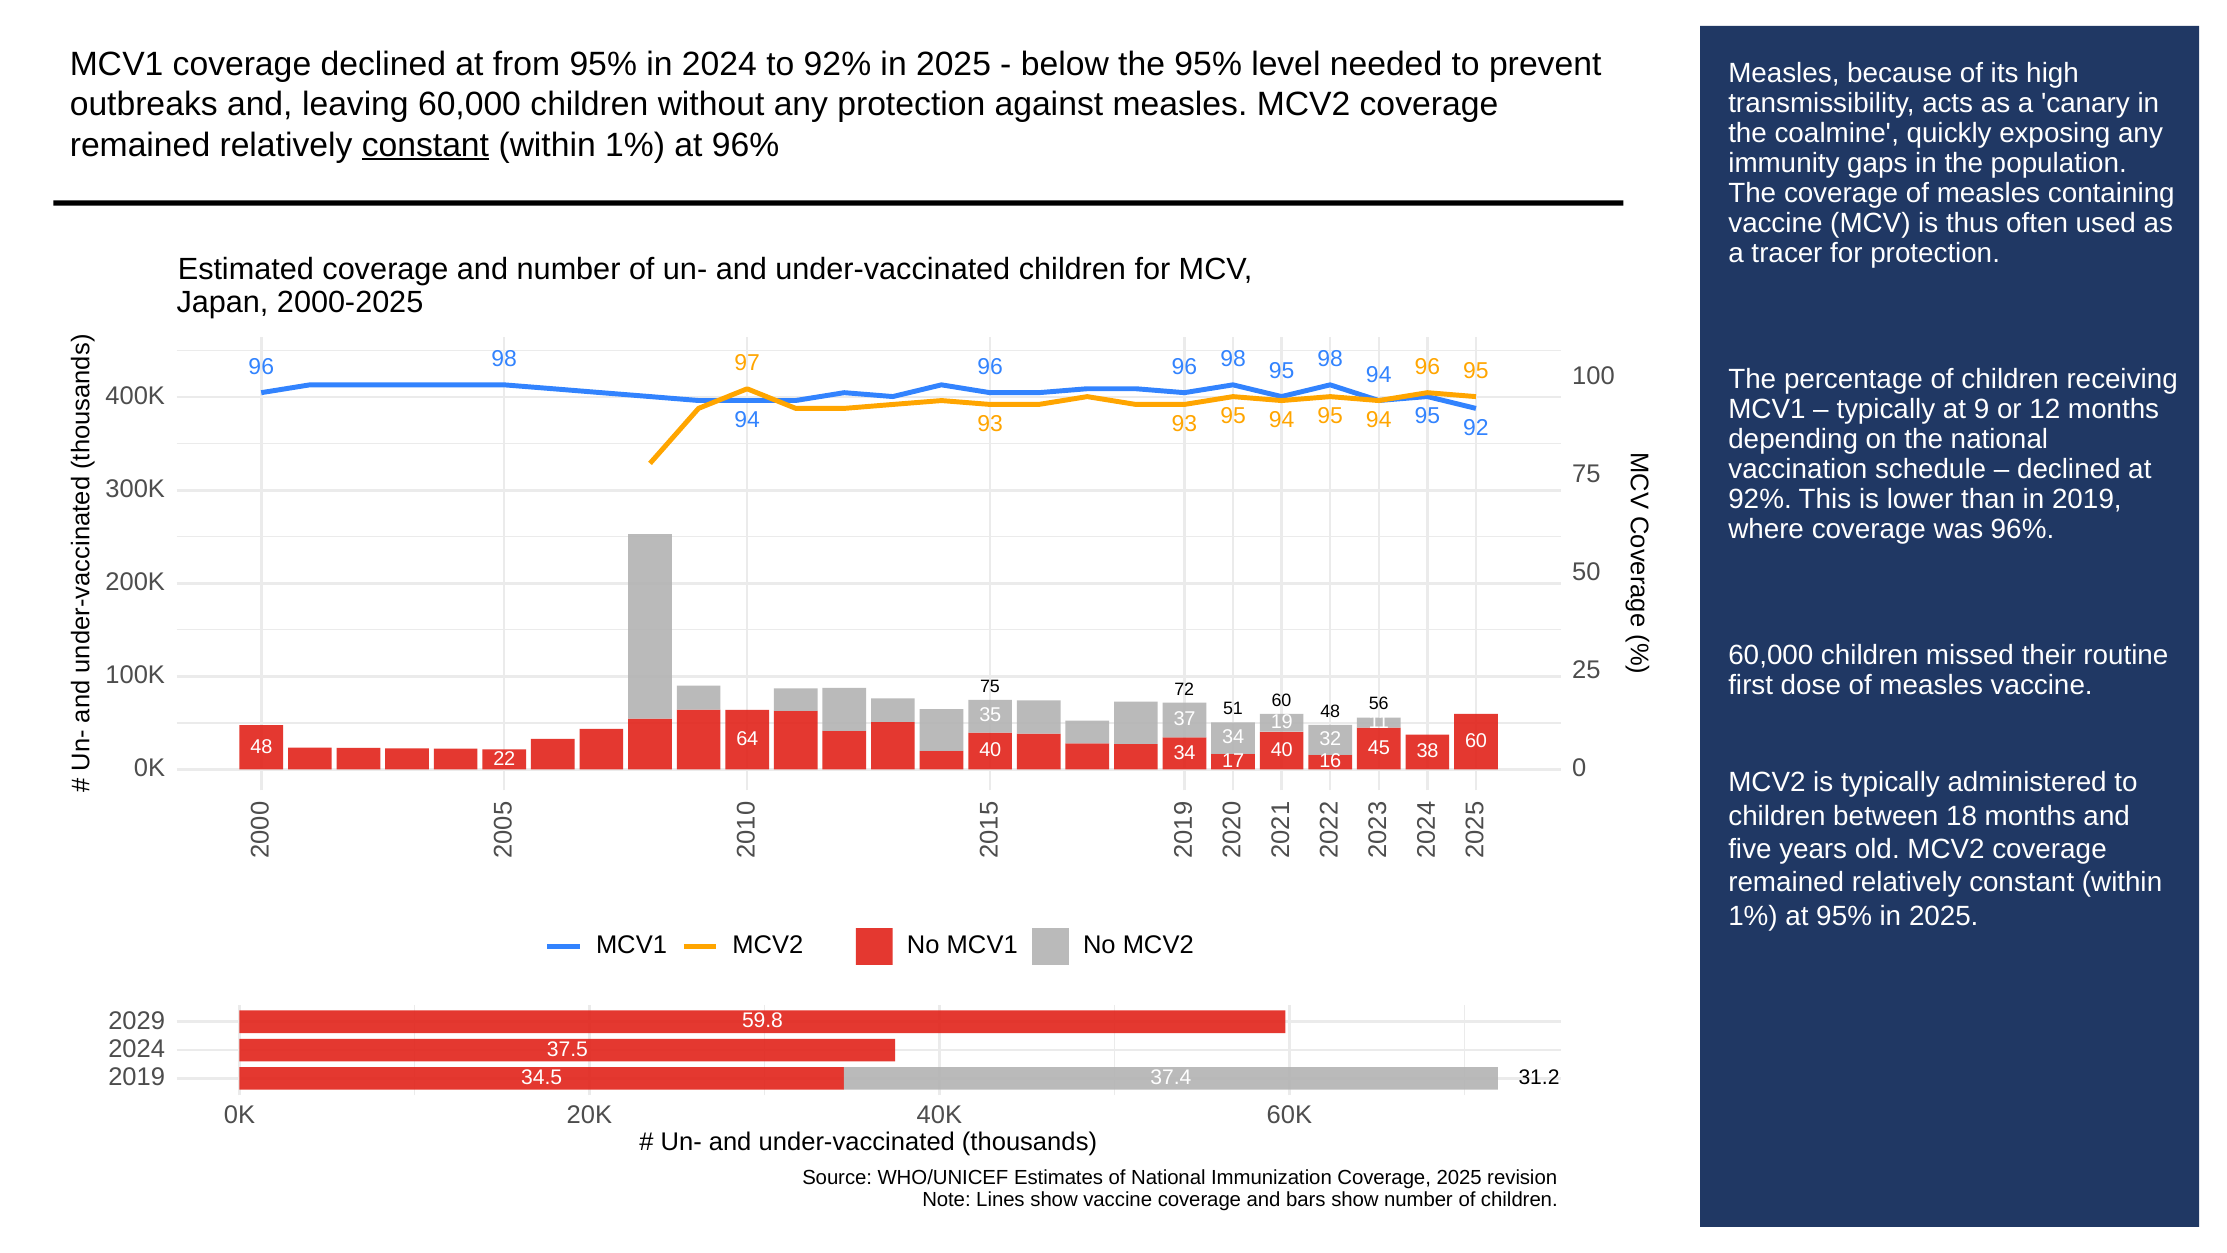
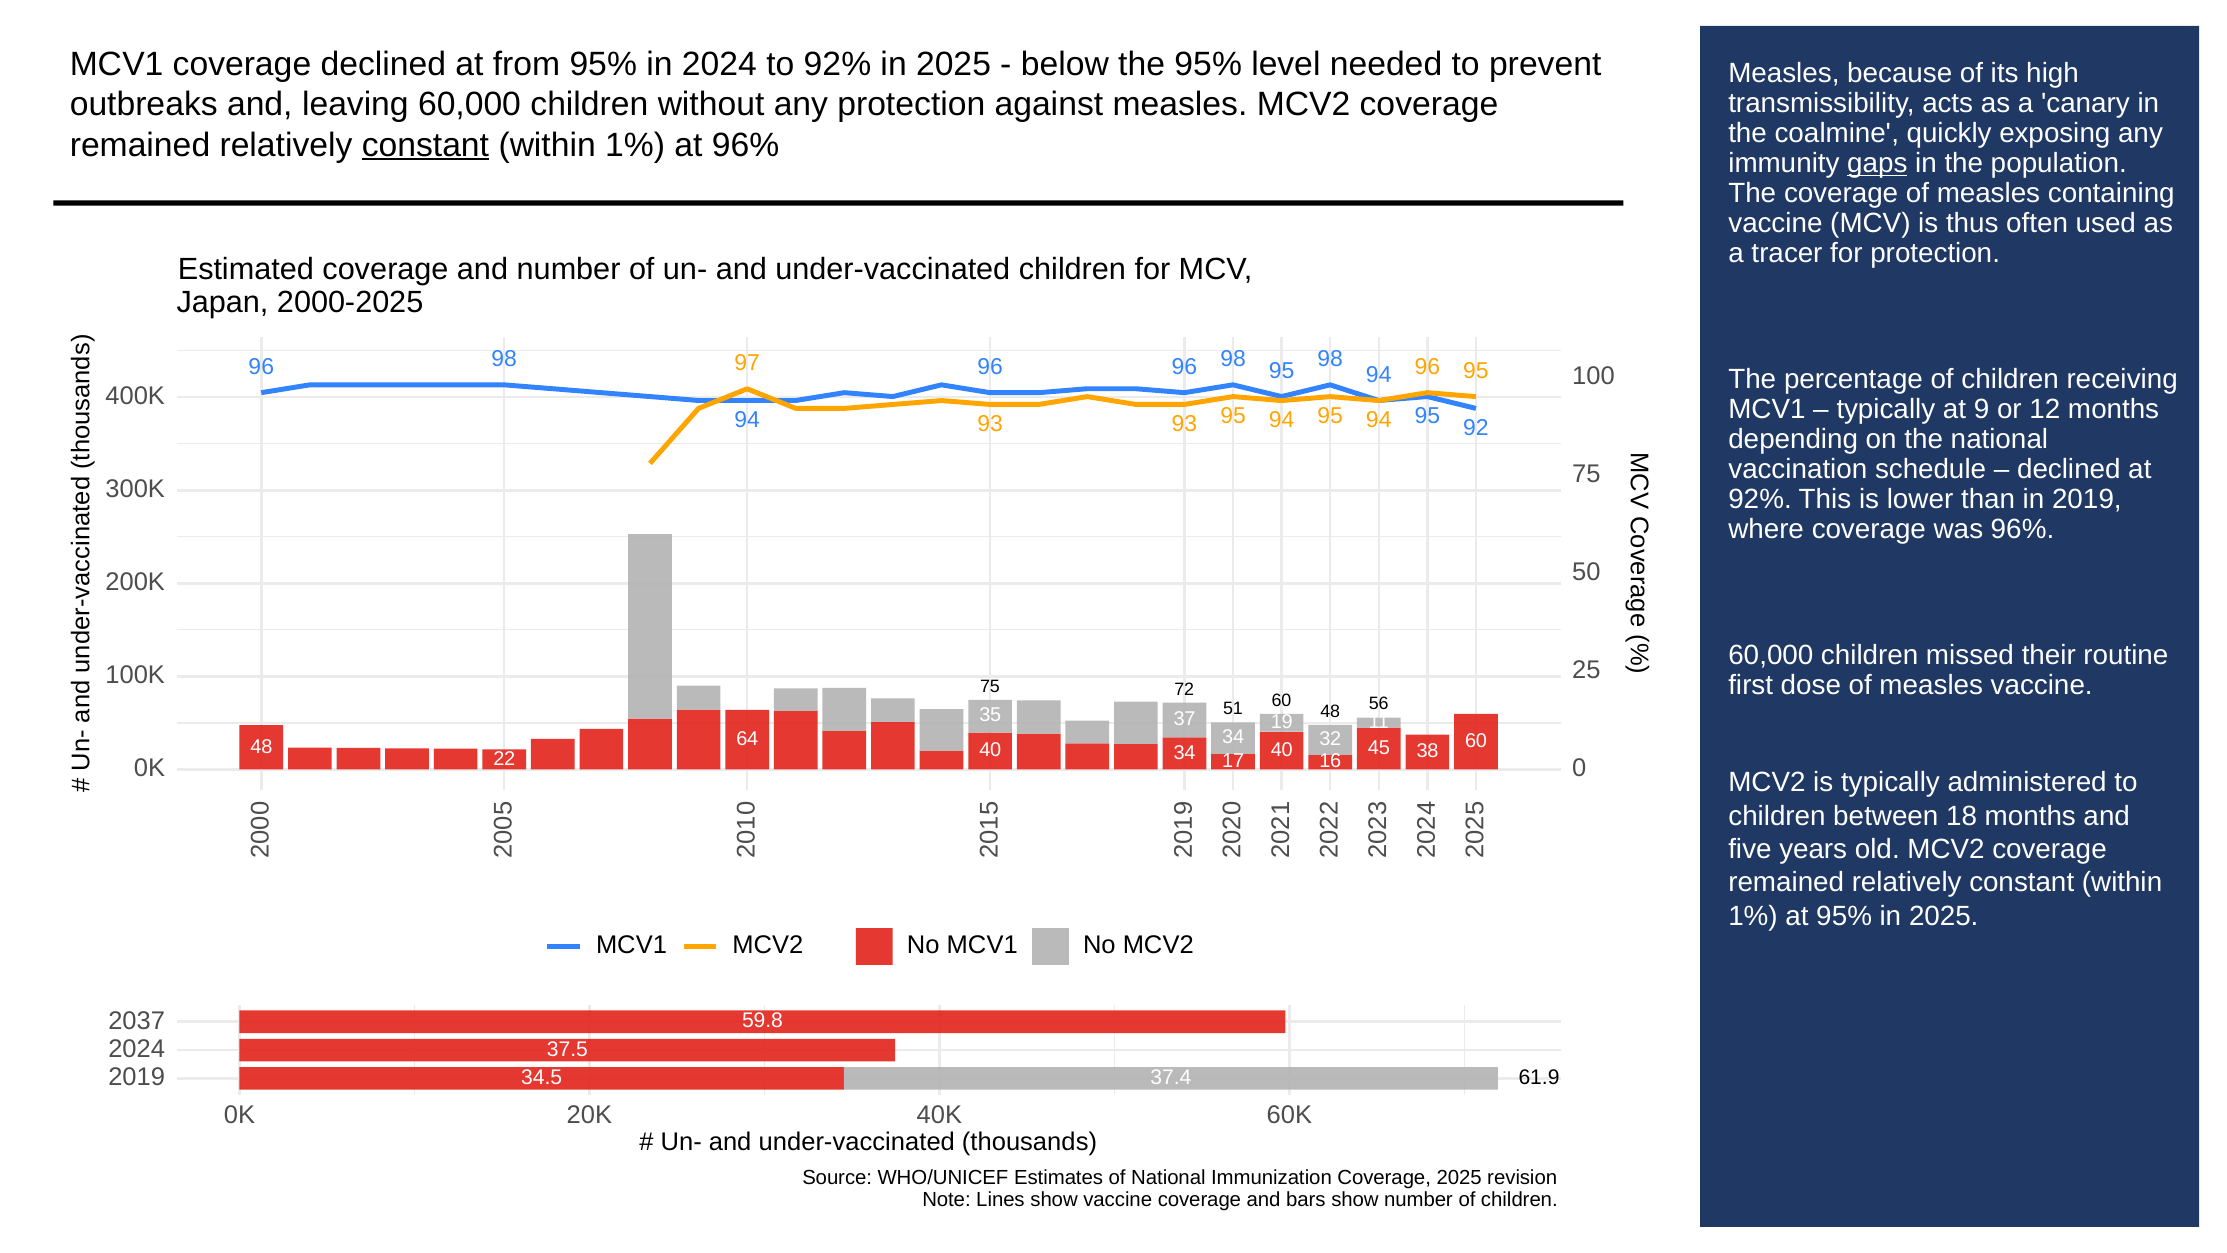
gaps underline: none -> present
2029: 2029 -> 2037
31.2: 31.2 -> 61.9
